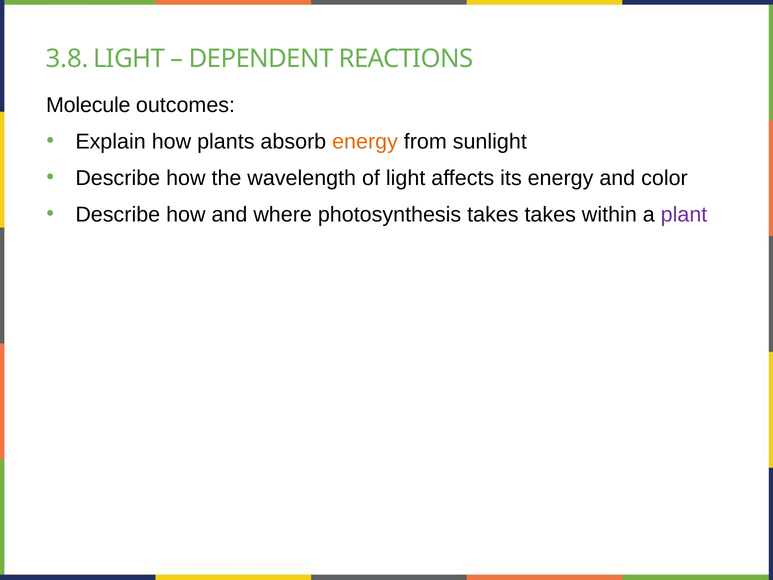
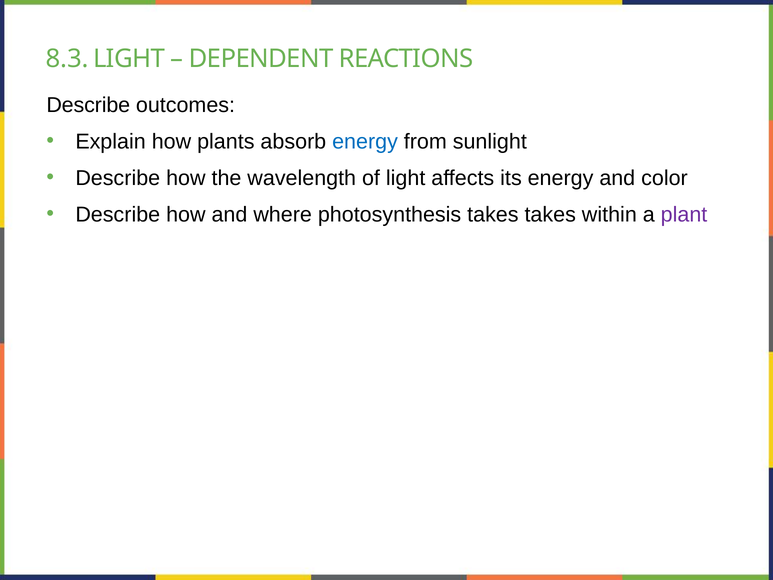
3.8: 3.8 -> 8.3
Molecule at (88, 105): Molecule -> Describe
energy at (365, 141) colour: orange -> blue
